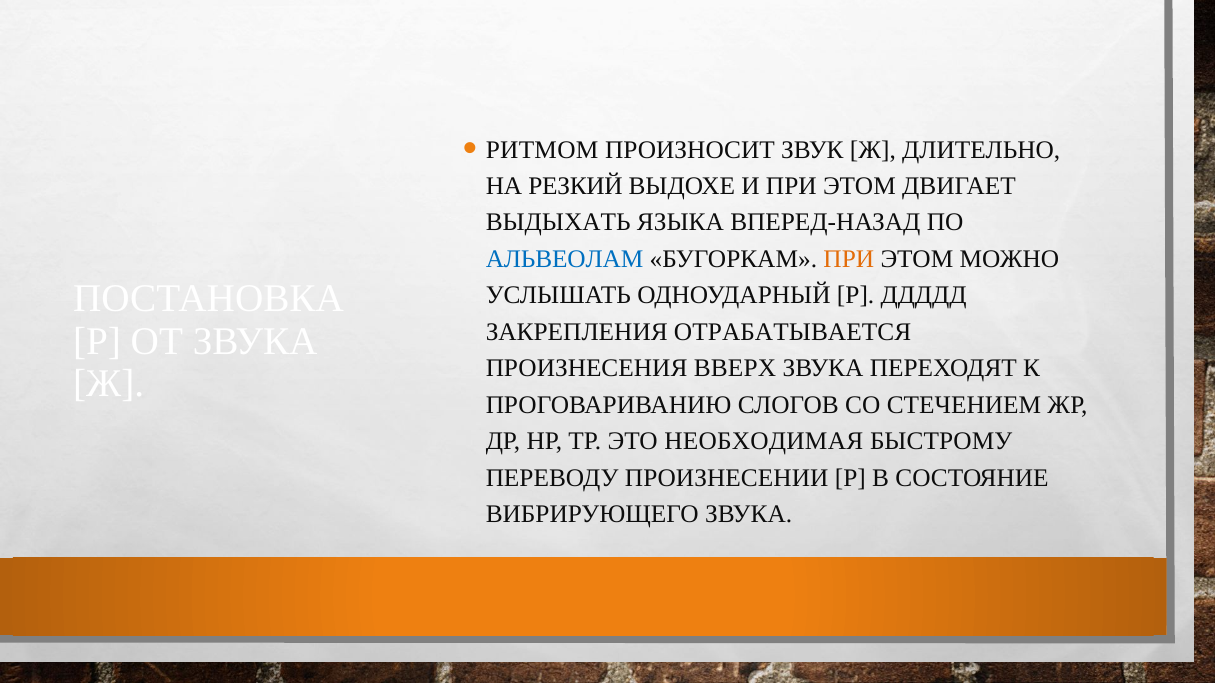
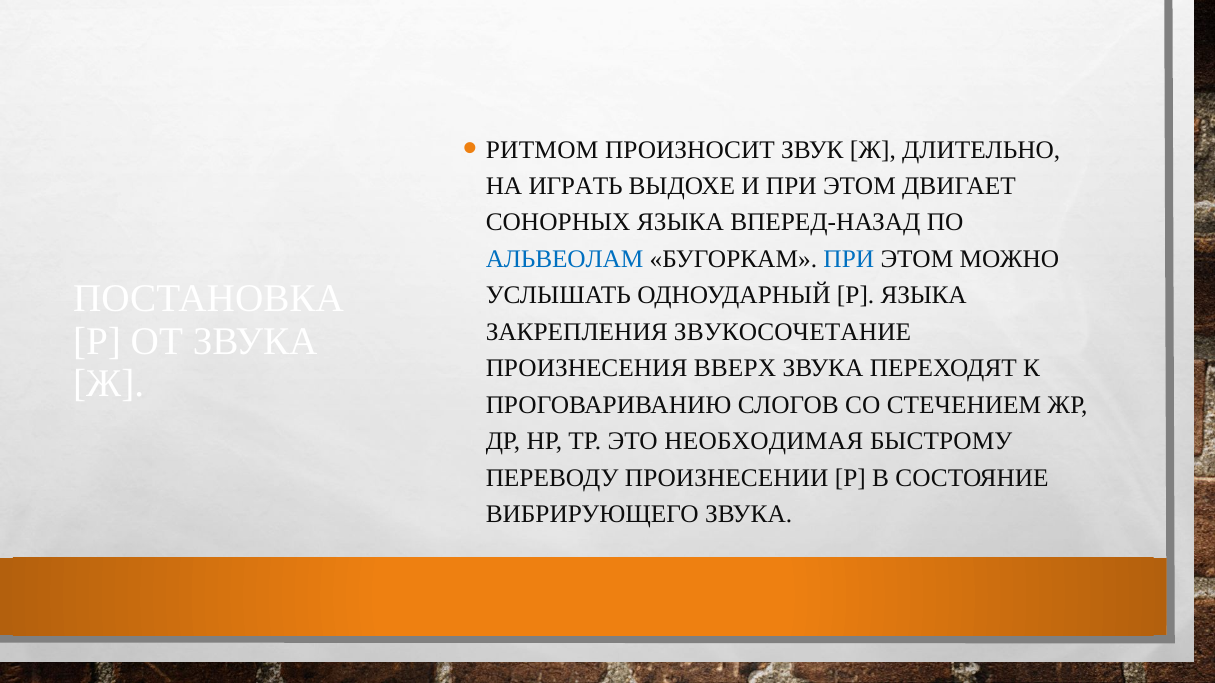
РЕЗКИЙ: РЕЗКИЙ -> ИГРАТЬ
ВЫДЫХАТЬ: ВЫДЫХАТЬ -> СОНОРНЫХ
ПРИ at (849, 259) colour: orange -> blue
Р ДДДДД: ДДДДД -> ЯЗЫКА
ОТРАБАТЫВАЕТСЯ: ОТРАБАТЫВАЕТСЯ -> ЗВУКОСОЧЕТАНИЕ
